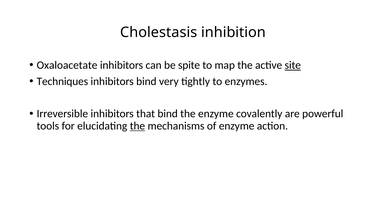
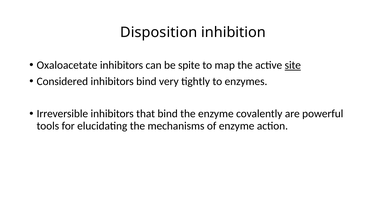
Cholestasis: Cholestasis -> Disposition
Techniques: Techniques -> Considered
the at (137, 126) underline: present -> none
